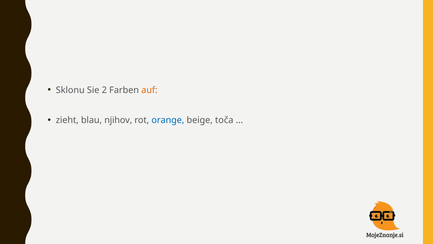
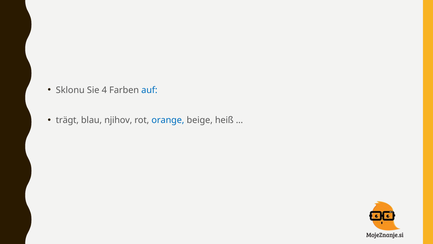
2: 2 -> 4
auf colour: orange -> blue
zieht: zieht -> trägt
toča: toča -> heiß
